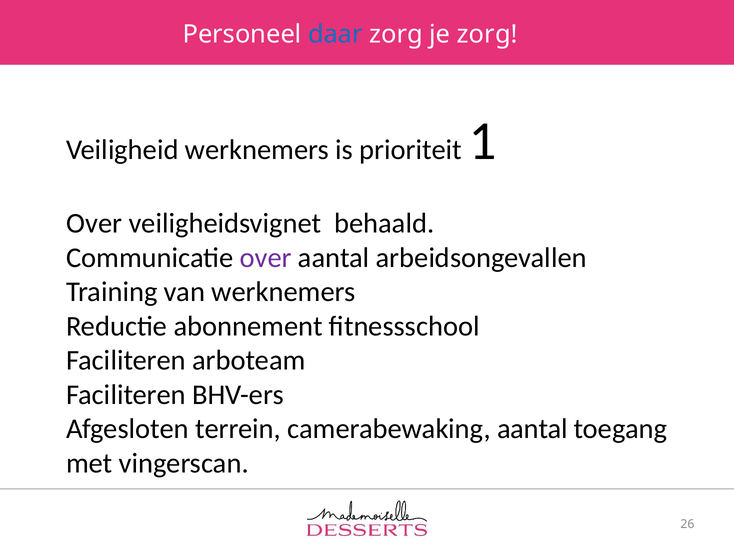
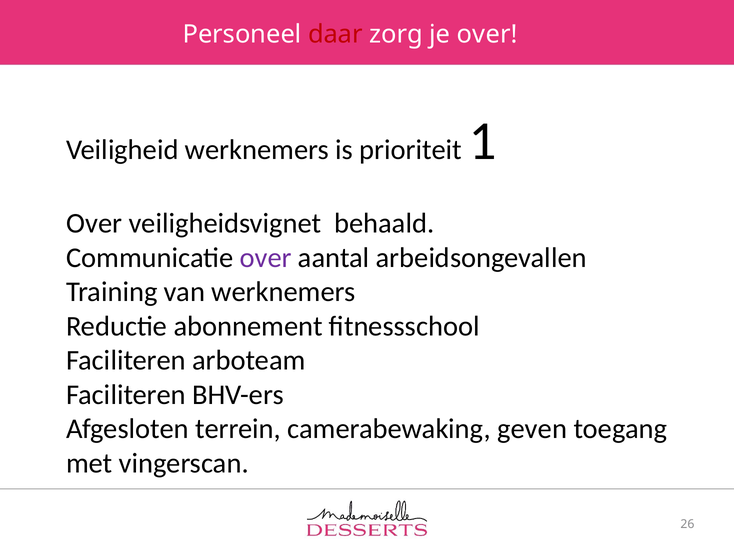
daar colour: blue -> red
je zorg: zorg -> over
camerabewaking aantal: aantal -> geven
